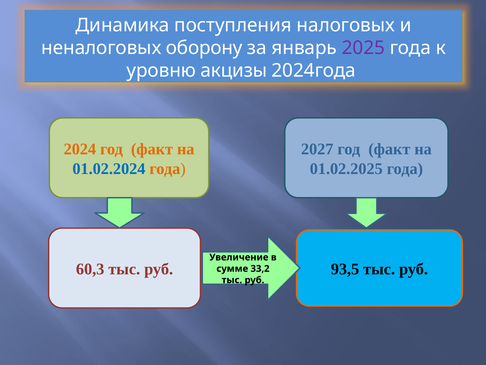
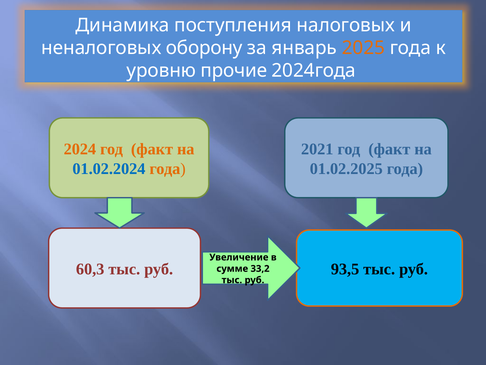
2025 colour: purple -> orange
акцизы: акцизы -> прочие
2027: 2027 -> 2021
